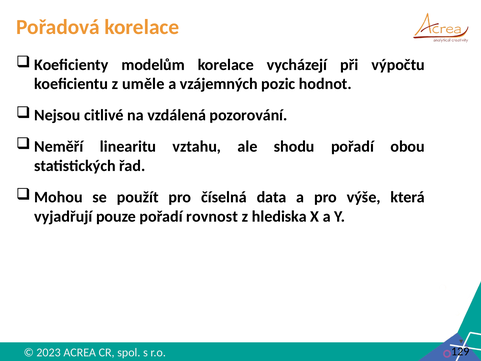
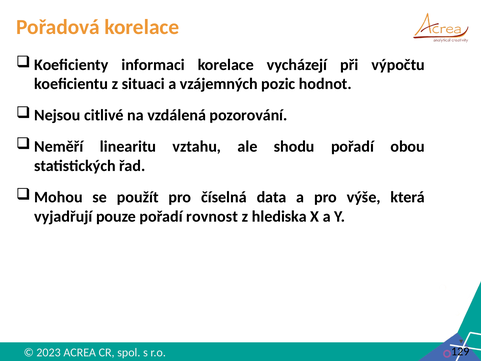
modelům: modelům -> informaci
uměle: uměle -> situaci
